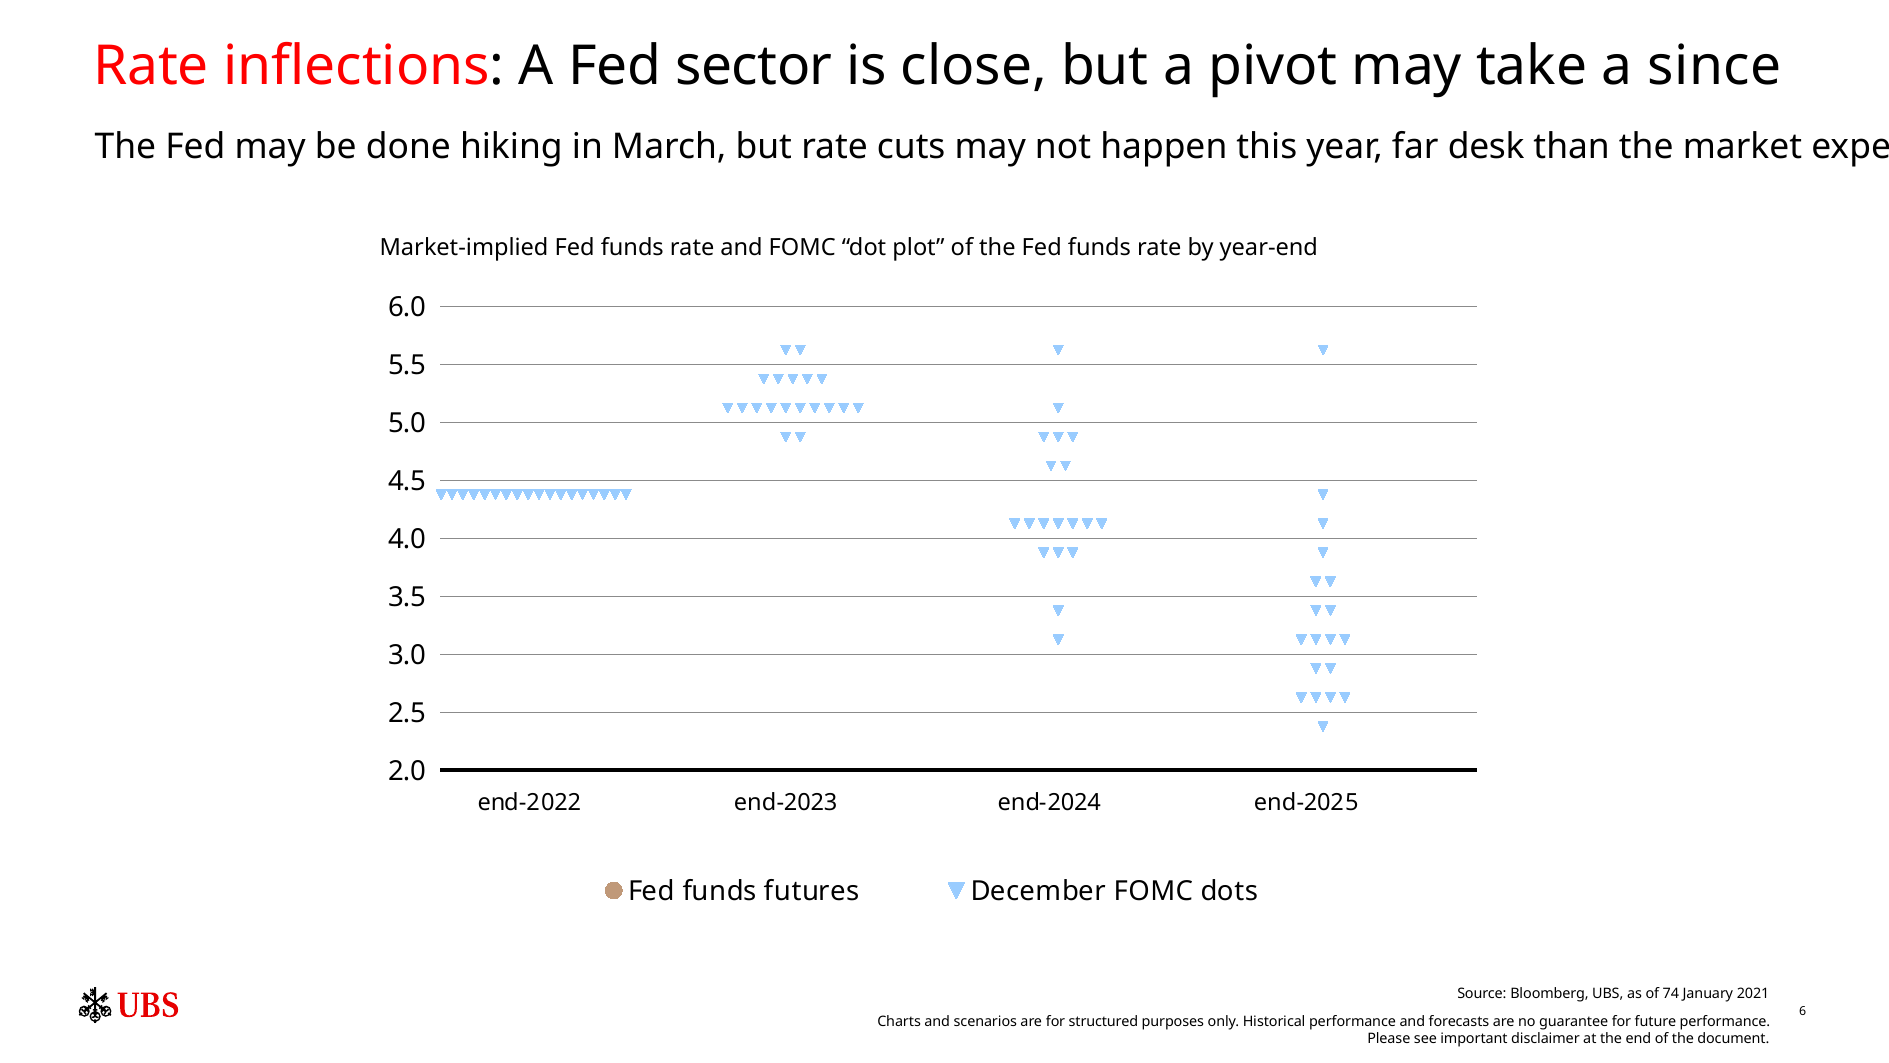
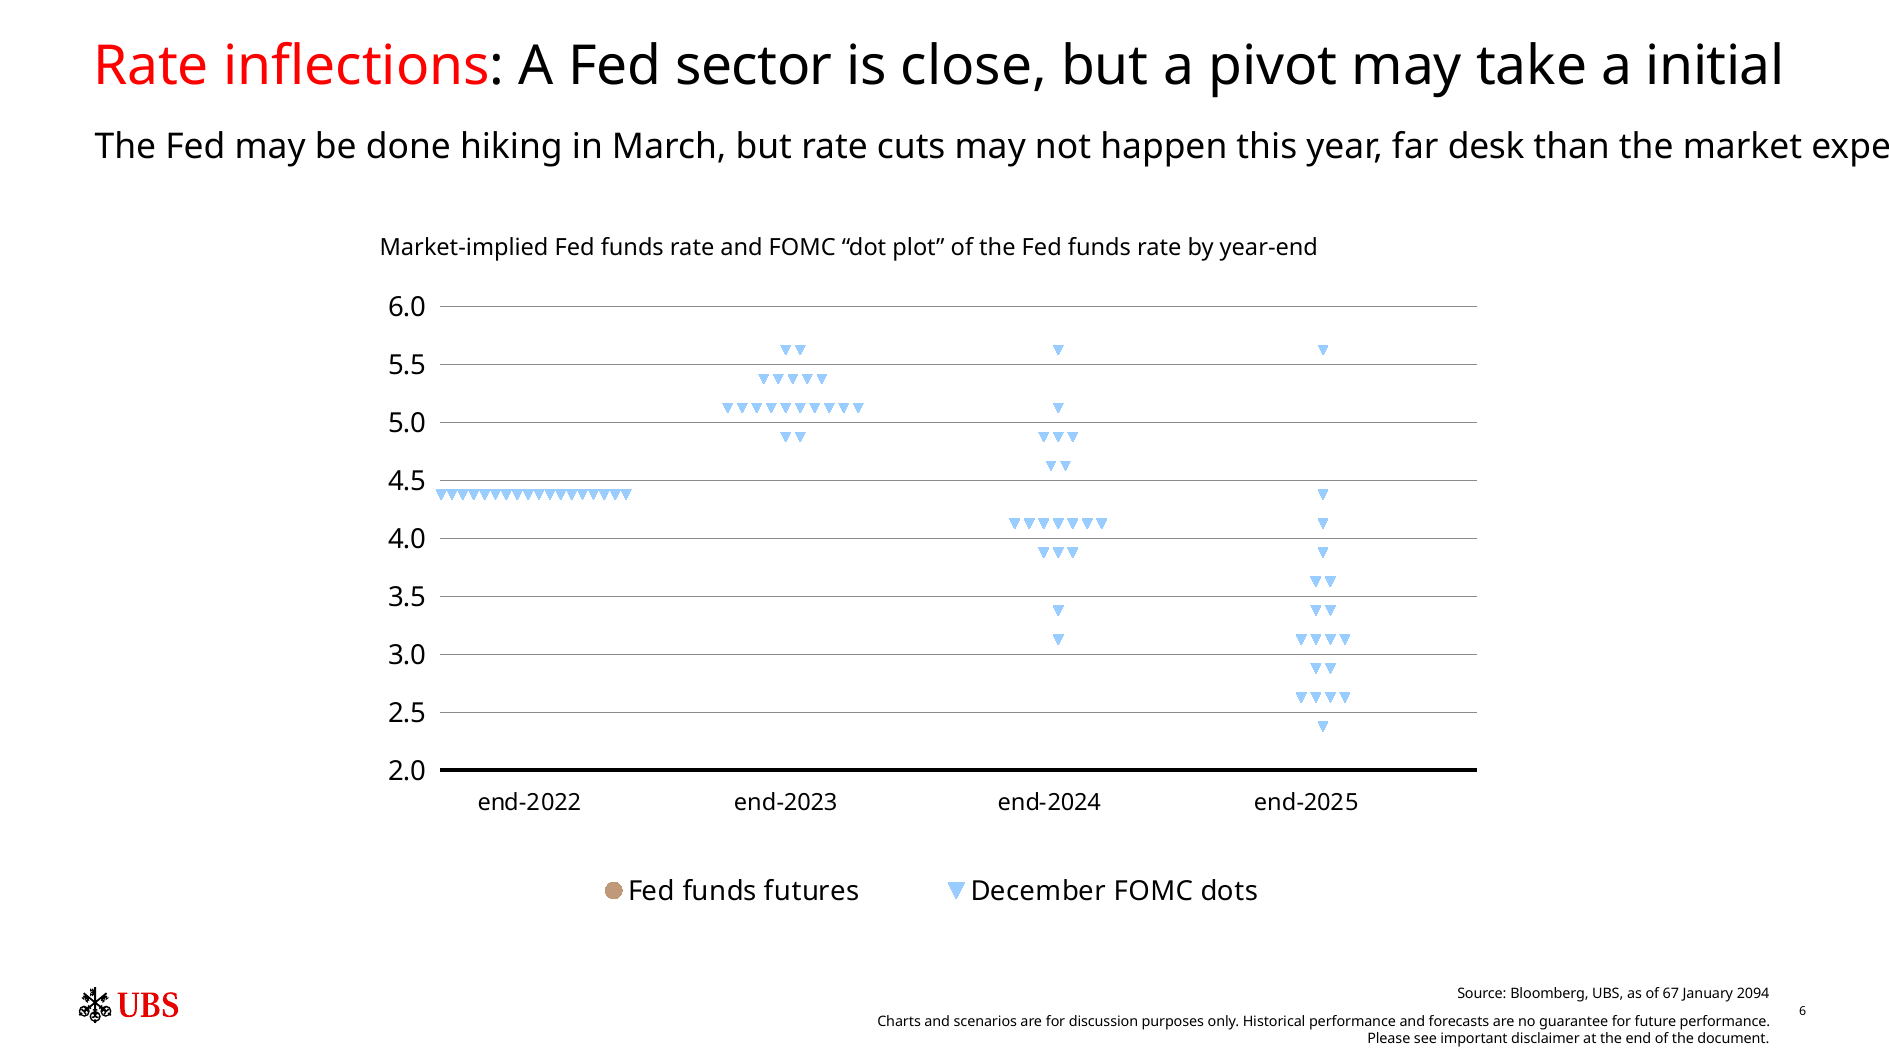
since: since -> initial
74: 74 -> 67
2021: 2021 -> 2094
structured: structured -> discussion
